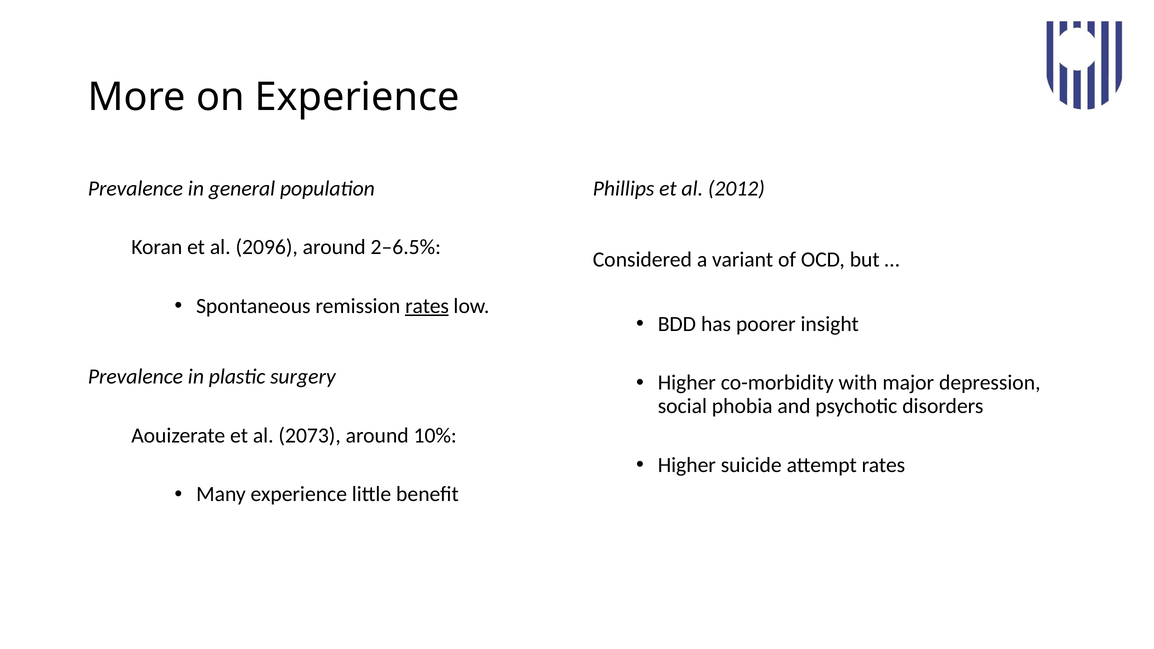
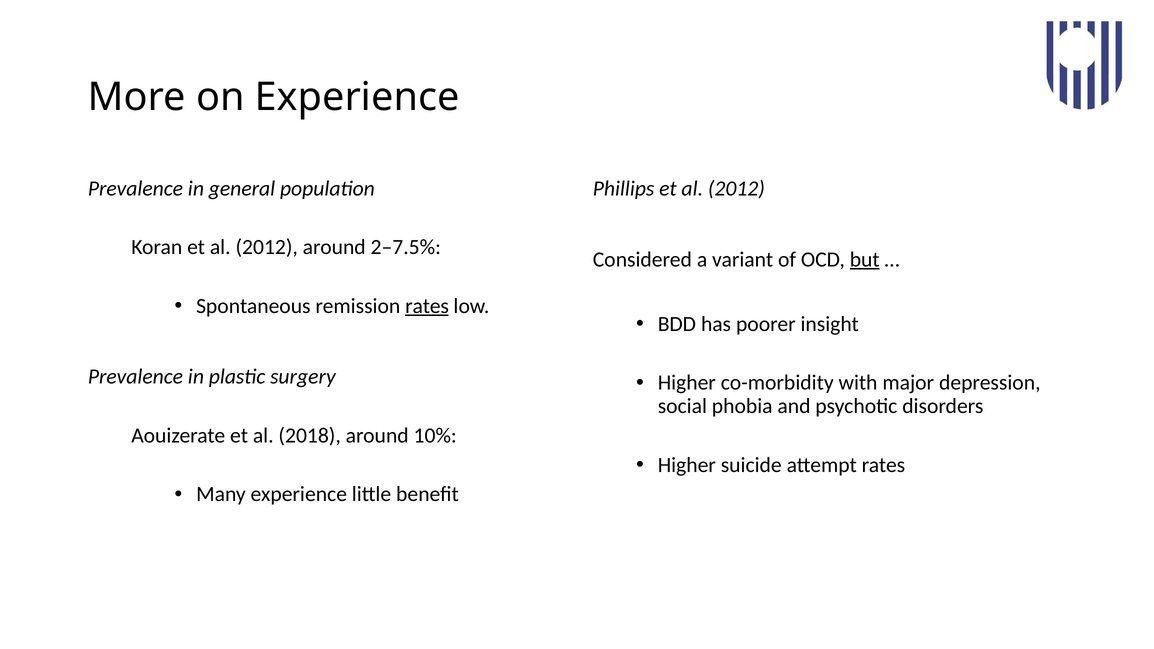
Koran et al 2096: 2096 -> 2012
2–6.5%: 2–6.5% -> 2–7.5%
but underline: none -> present
2073: 2073 -> 2018
